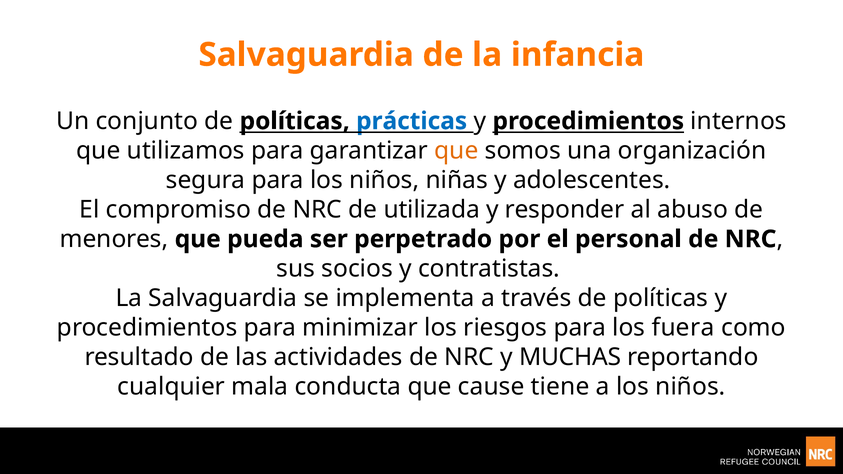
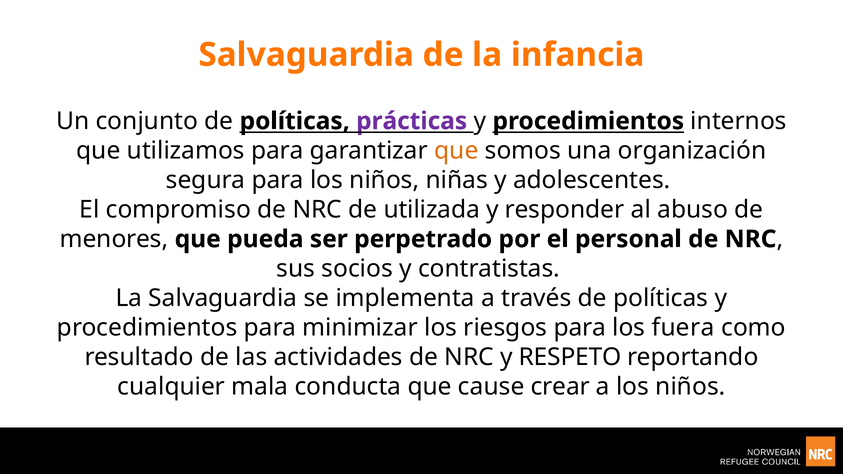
prácticas colour: blue -> purple
MUCHAS: MUCHAS -> RESPETO
tiene: tiene -> crear
